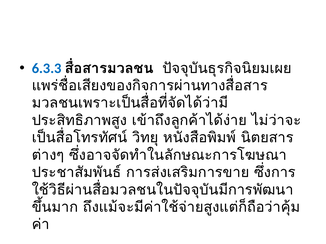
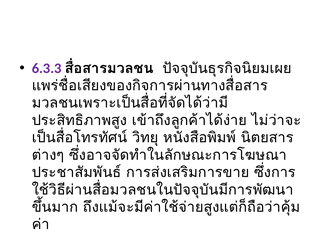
6.3.3 colour: blue -> purple
